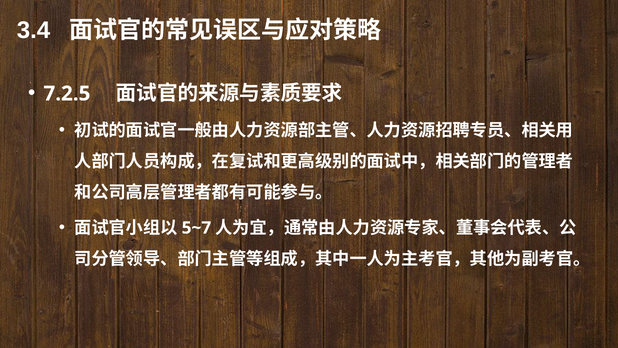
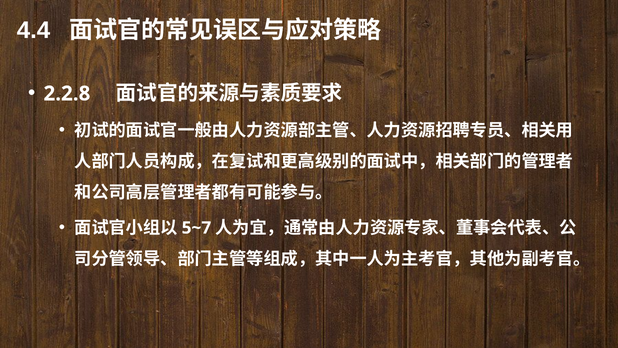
3.4: 3.4 -> 4.4
7.2.5: 7.2.5 -> 2.2.8
